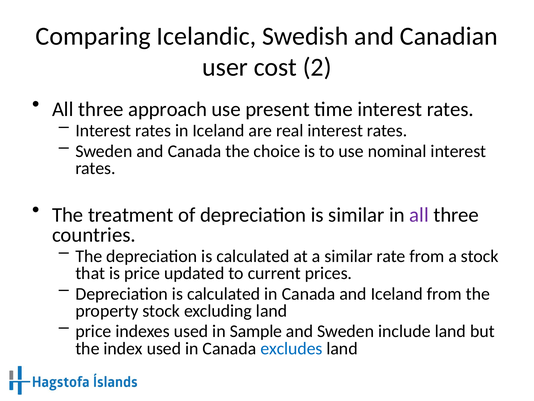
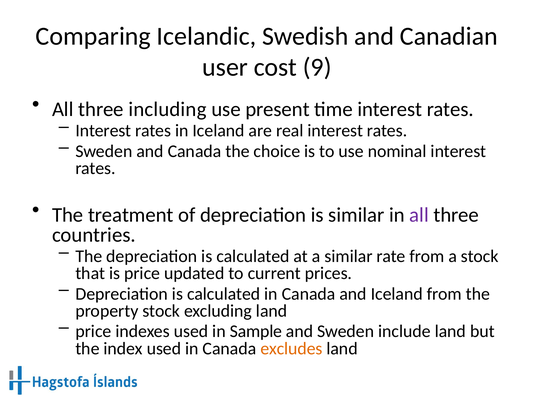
2: 2 -> 9
approach: approach -> including
excludes colour: blue -> orange
